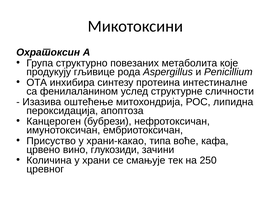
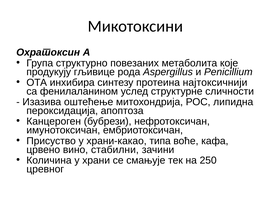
интестиналне: интестиналне -> најтоксичнији
глукозиди: глукозиди -> стабилни
